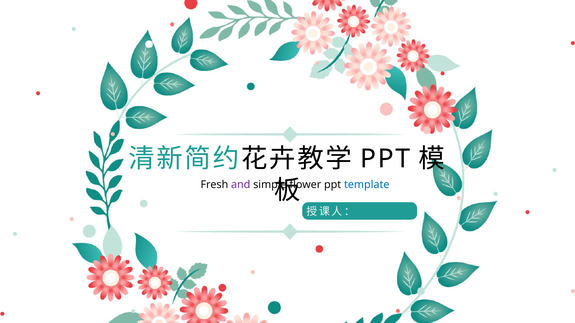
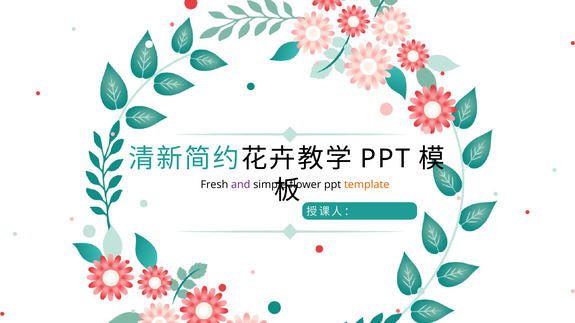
template colour: blue -> orange
